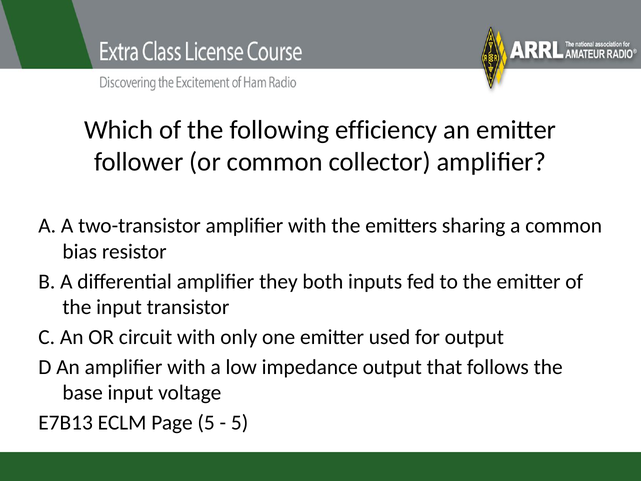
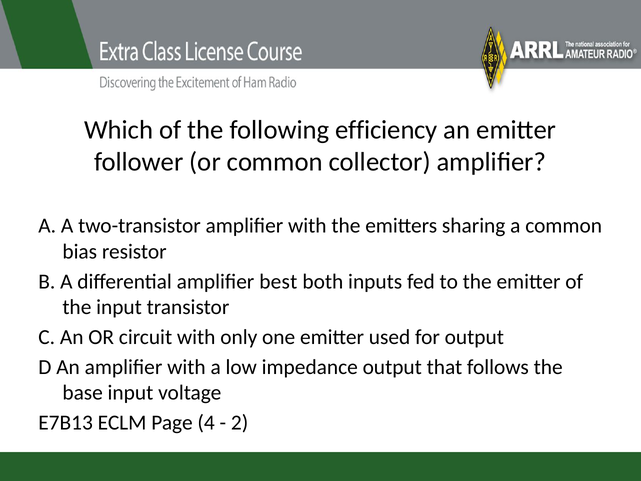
they: they -> best
Page 5: 5 -> 4
5 at (240, 422): 5 -> 2
